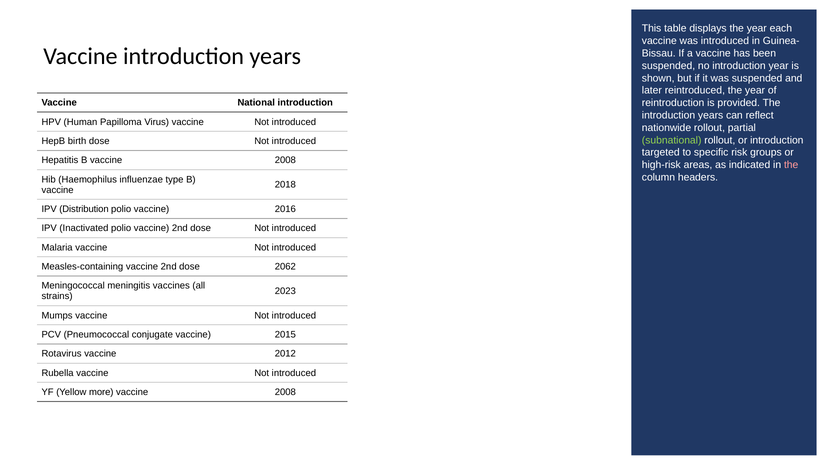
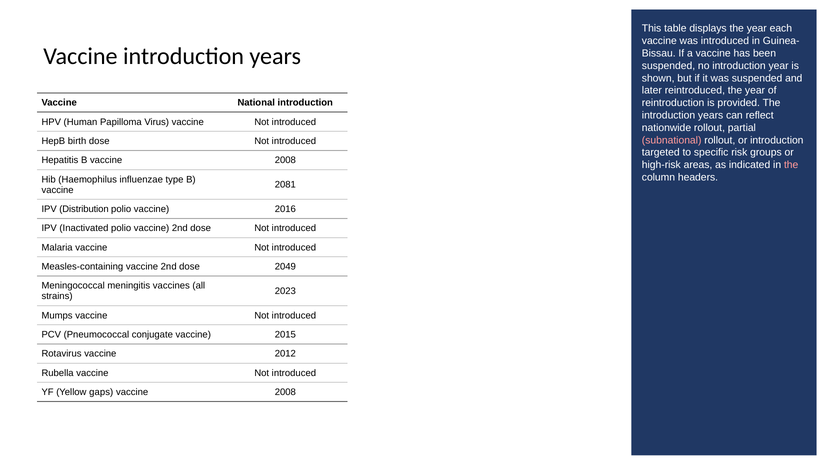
subnational colour: light green -> pink
2018: 2018 -> 2081
2062: 2062 -> 2049
more: more -> gaps
